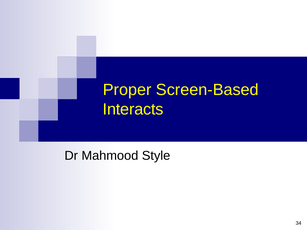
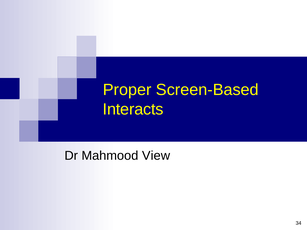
Style: Style -> View
